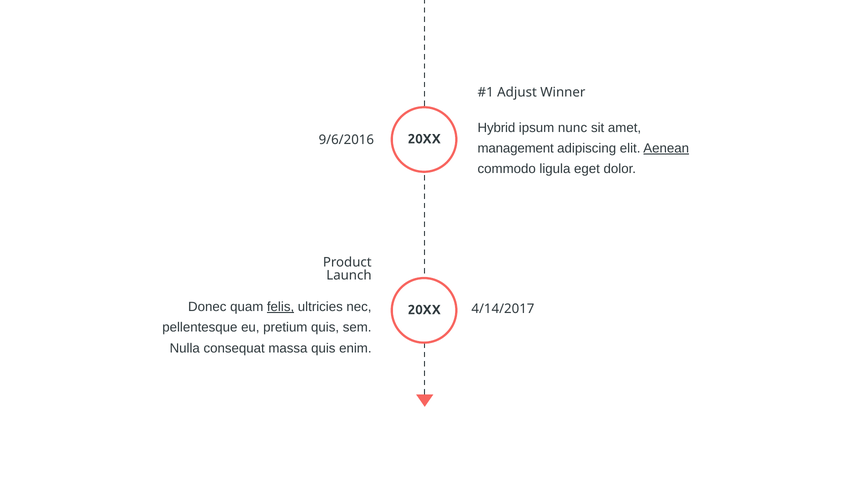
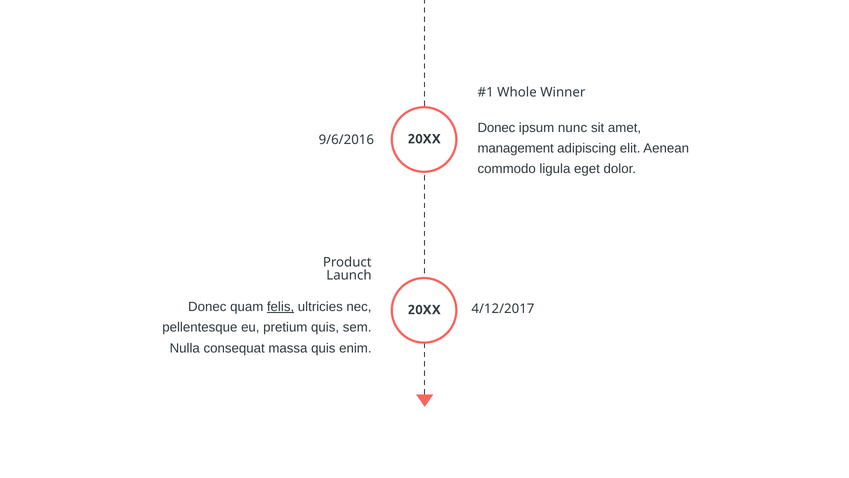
Adjust: Adjust -> Whole
Hybrid at (496, 128): Hybrid -> Donec
Aenean underline: present -> none
4/14/2017: 4/14/2017 -> 4/12/2017
